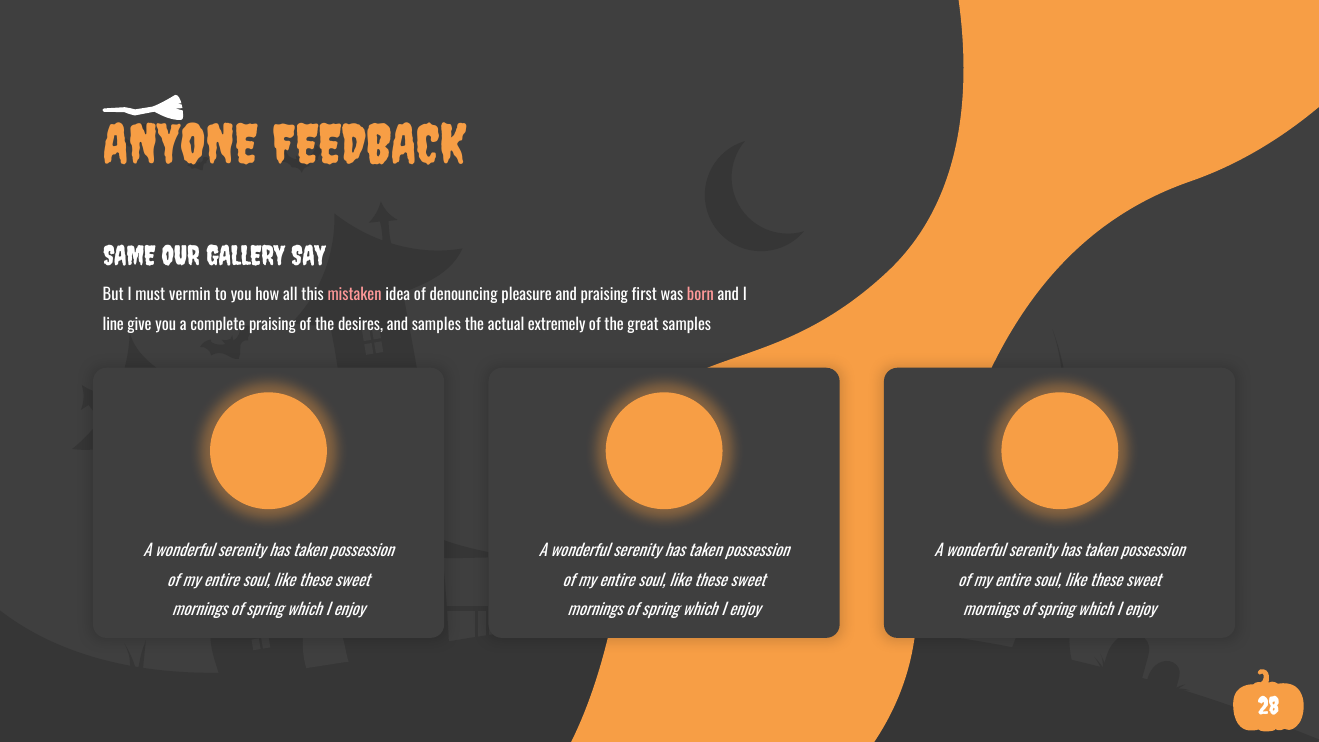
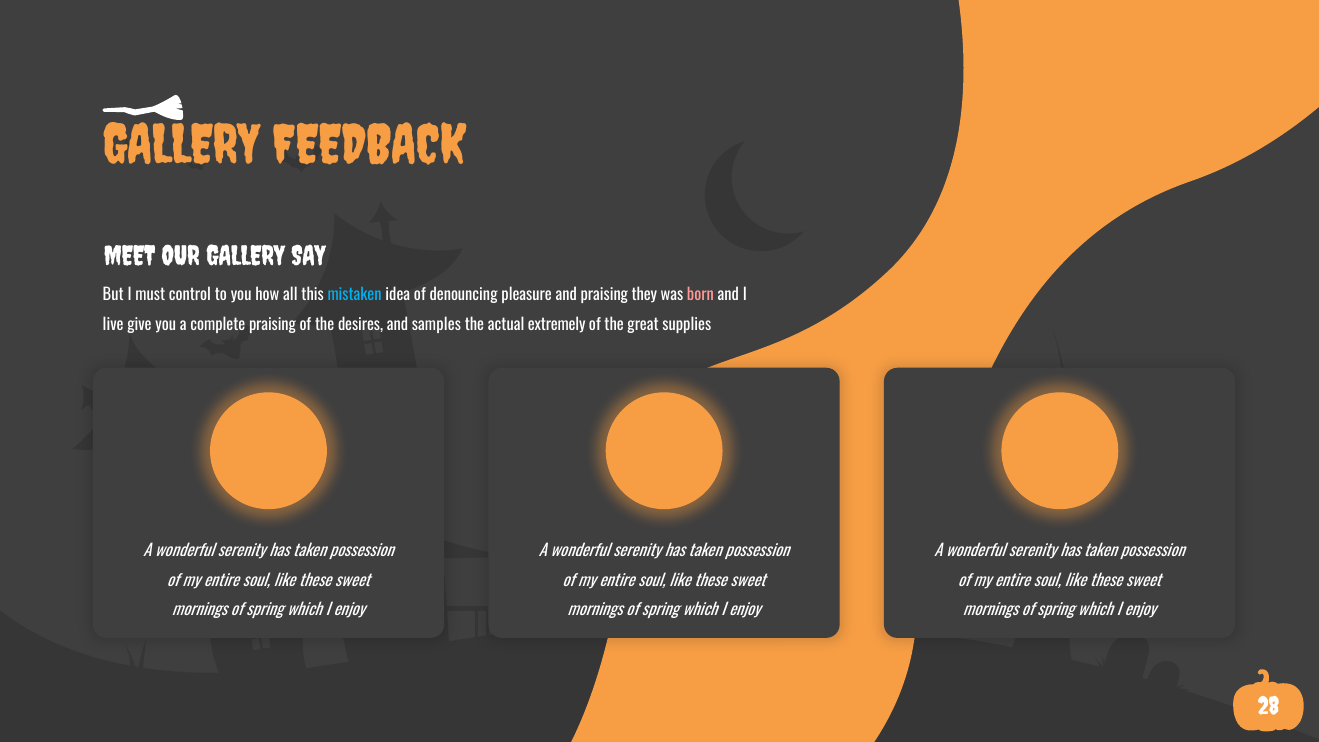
ANYONE at (181, 145): ANYONE -> GALLERY
SAME: SAME -> MEET
vermin: vermin -> control
mistaken colour: pink -> light blue
first: first -> they
line: line -> live
great samples: samples -> supplies
